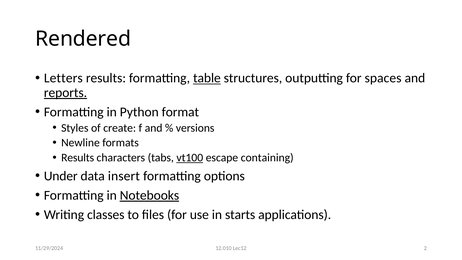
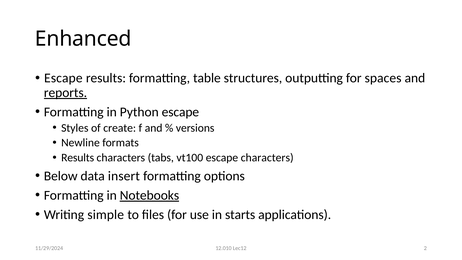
Rendered: Rendered -> Enhanced
Letters at (63, 78): Letters -> Escape
table underline: present -> none
Python format: format -> escape
vt100 underline: present -> none
escape containing: containing -> characters
Under: Under -> Below
classes: classes -> simple
